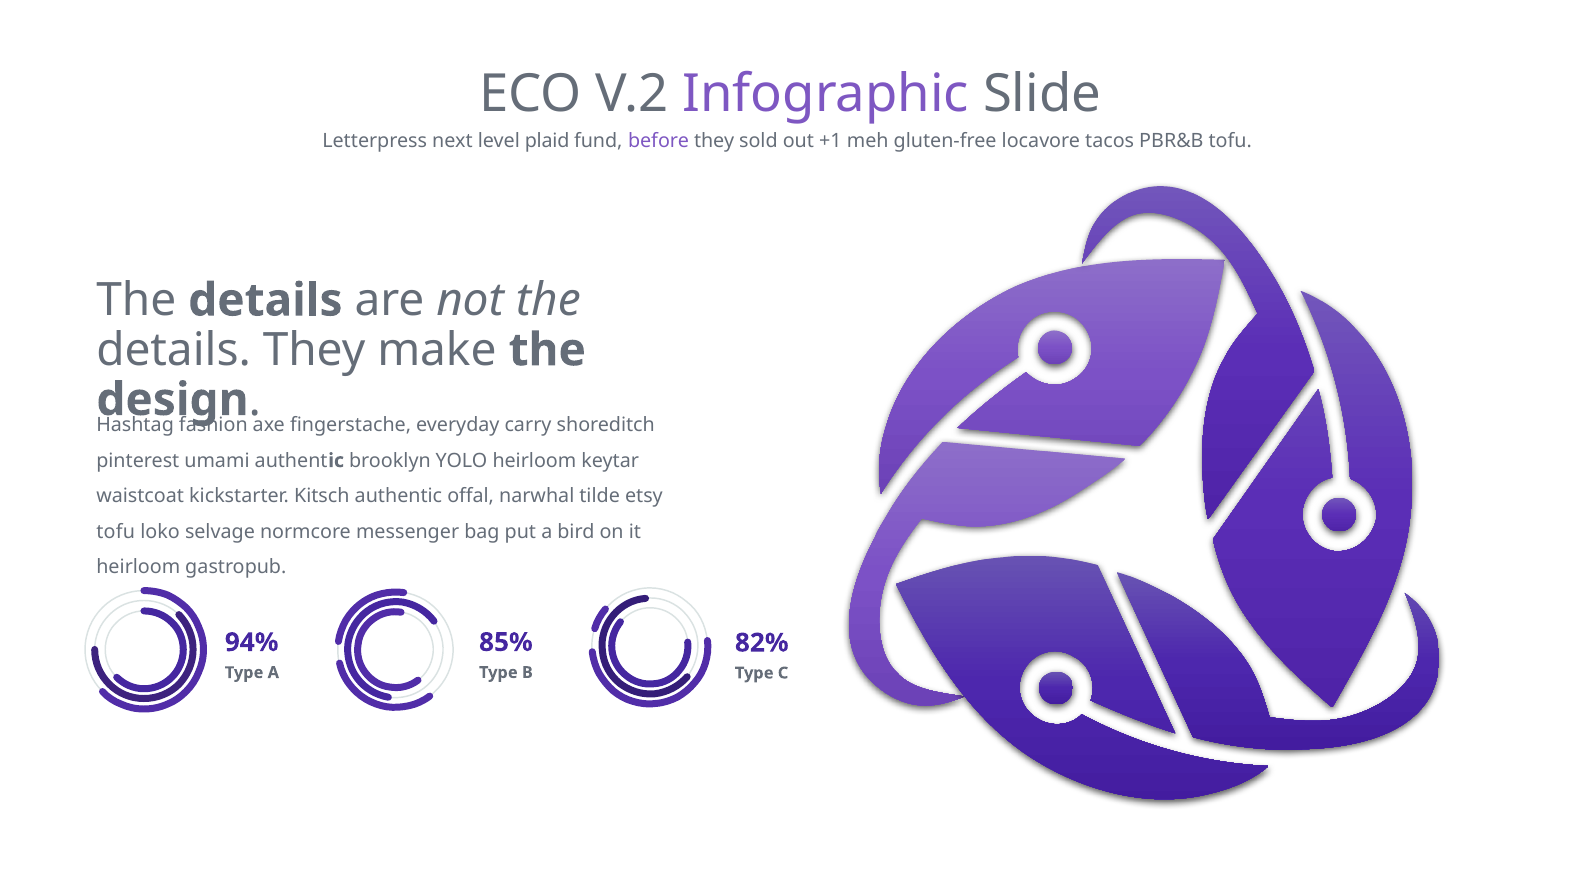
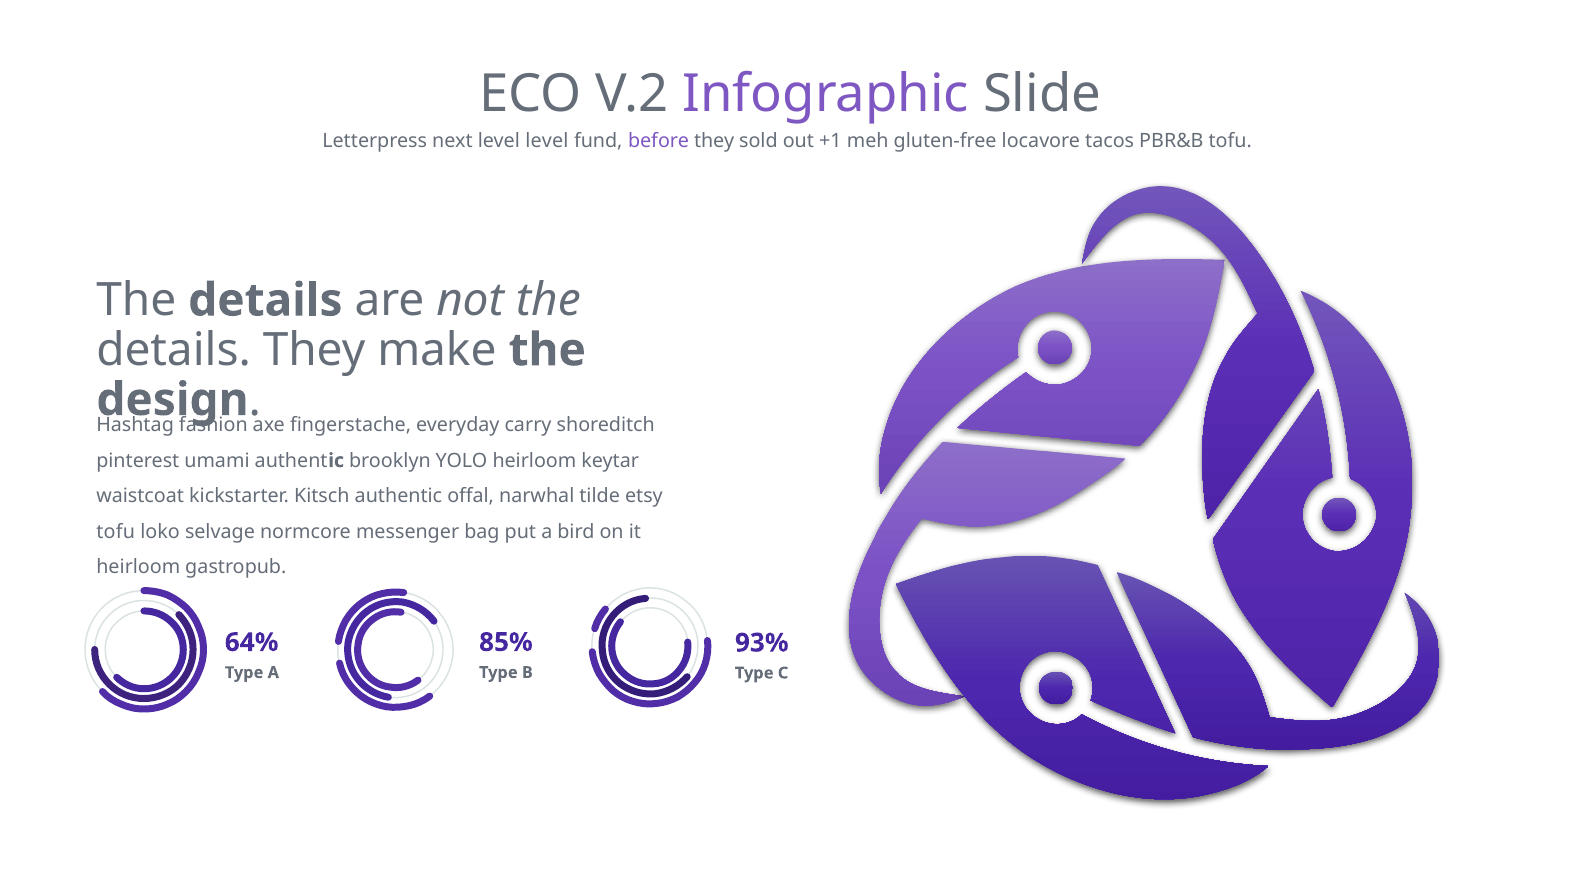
level plaid: plaid -> level
94%: 94% -> 64%
82%: 82% -> 93%
